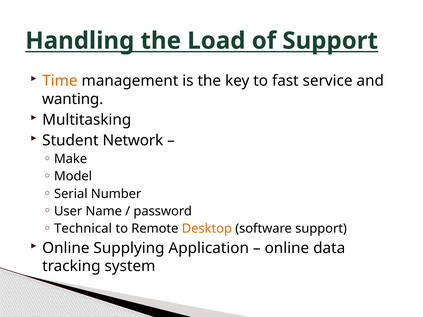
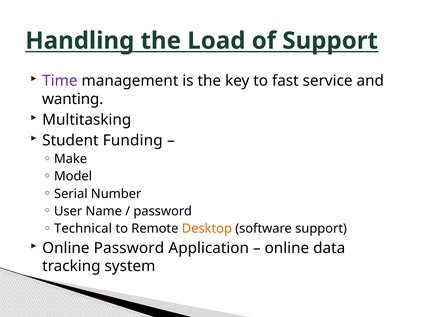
Time colour: orange -> purple
Network: Network -> Funding
Online Supplying: Supplying -> Password
